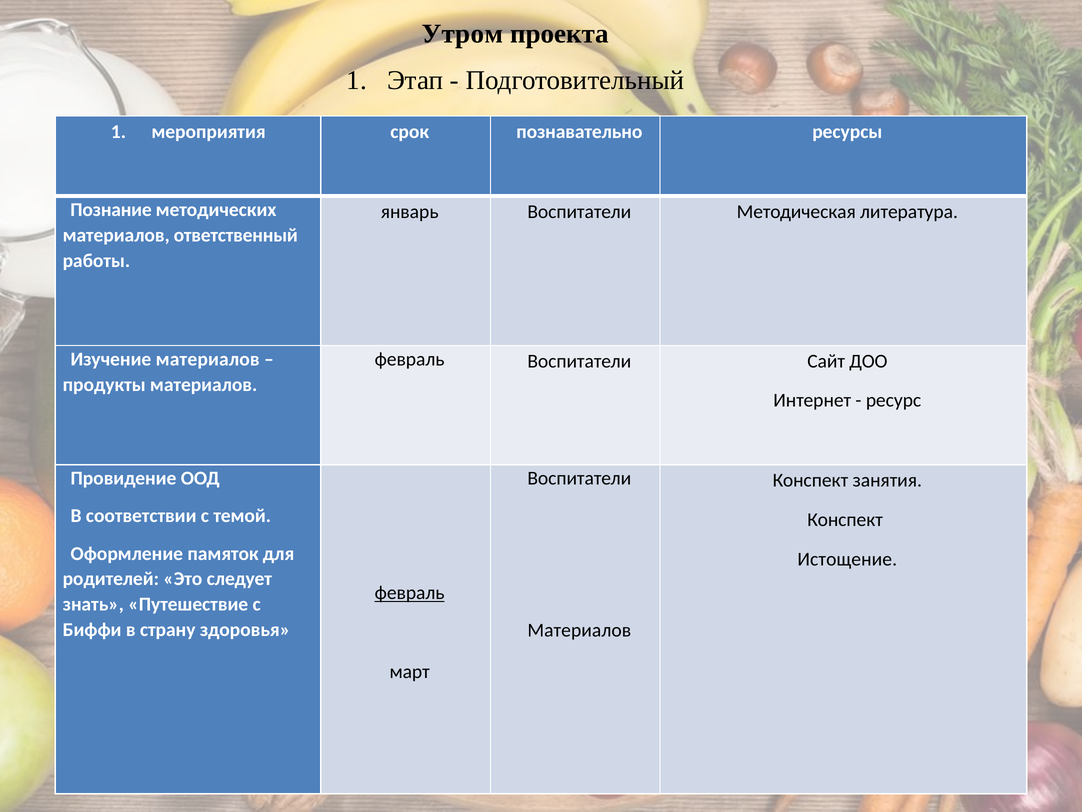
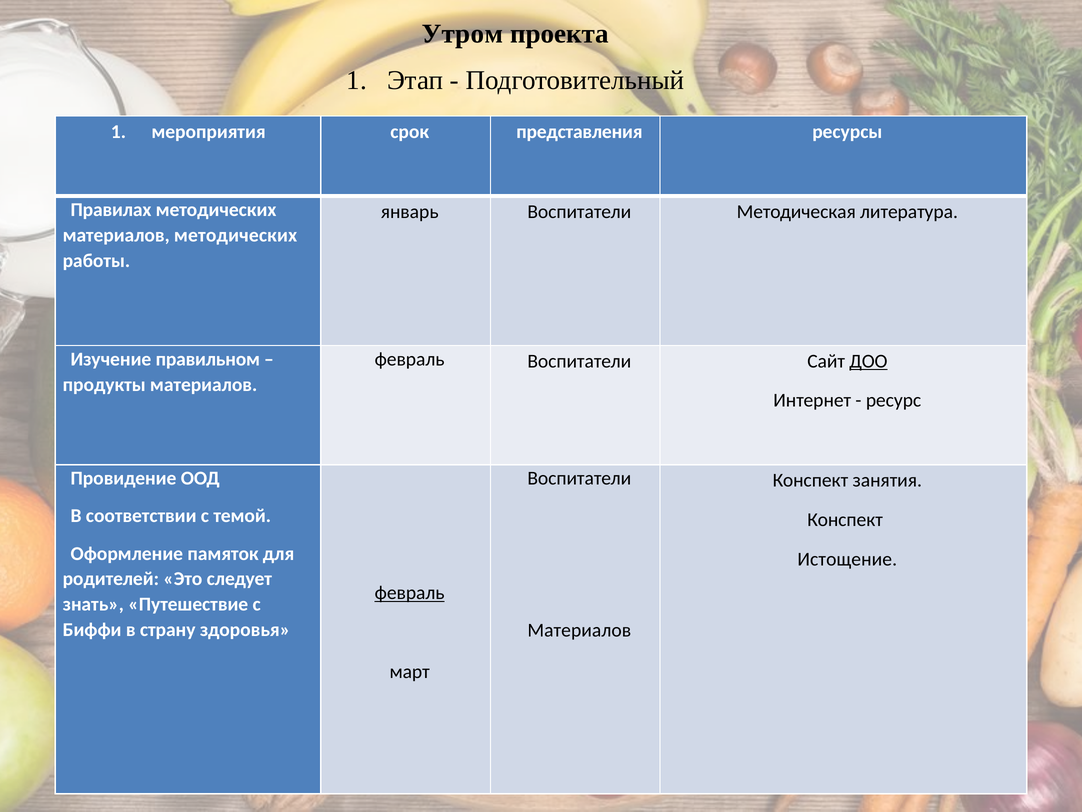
познавательно: познавательно -> представления
Познание: Познание -> Правилах
материалов ответственный: ответственный -> методических
Изучение материалов: материалов -> правильном
ДОО underline: none -> present
